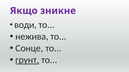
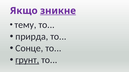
зникне underline: none -> present
води: води -> тему
нежива: нежива -> прирда
